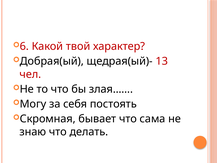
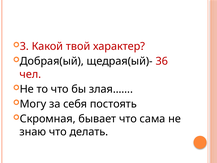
6: 6 -> 3
13: 13 -> 36
